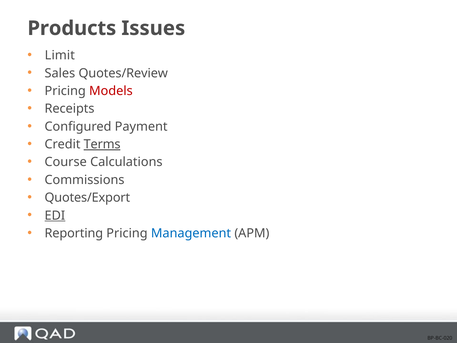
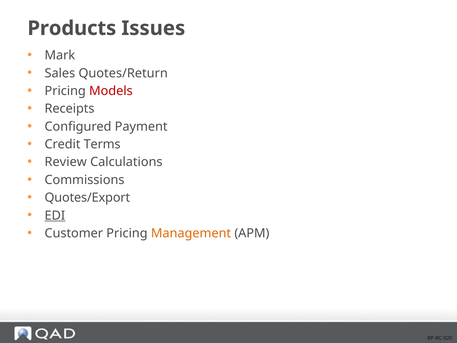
Limit: Limit -> Mark
Quotes/Review: Quotes/Review -> Quotes/Return
Terms underline: present -> none
Course: Course -> Review
Reporting: Reporting -> Customer
Management colour: blue -> orange
